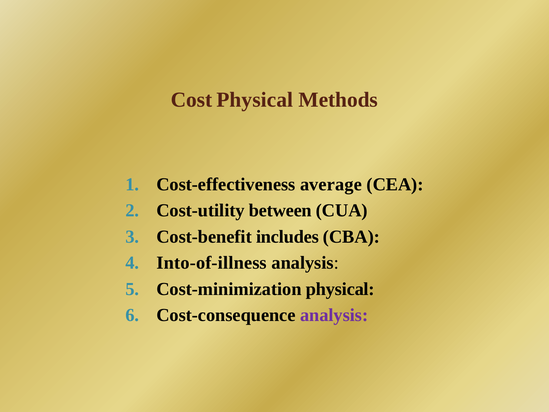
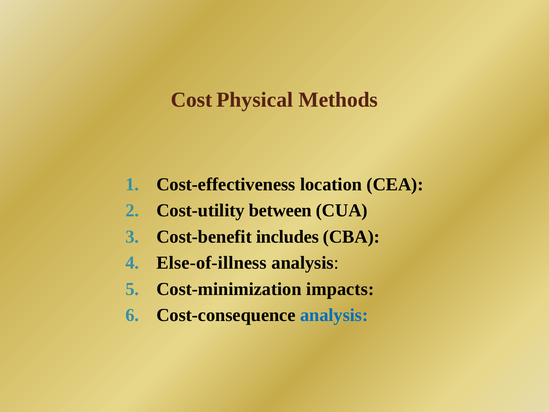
average: average -> location
Into-of-illness: Into-of-illness -> Else-of-illness
Cost-minimization physical: physical -> impacts
analysis at (334, 315) colour: purple -> blue
